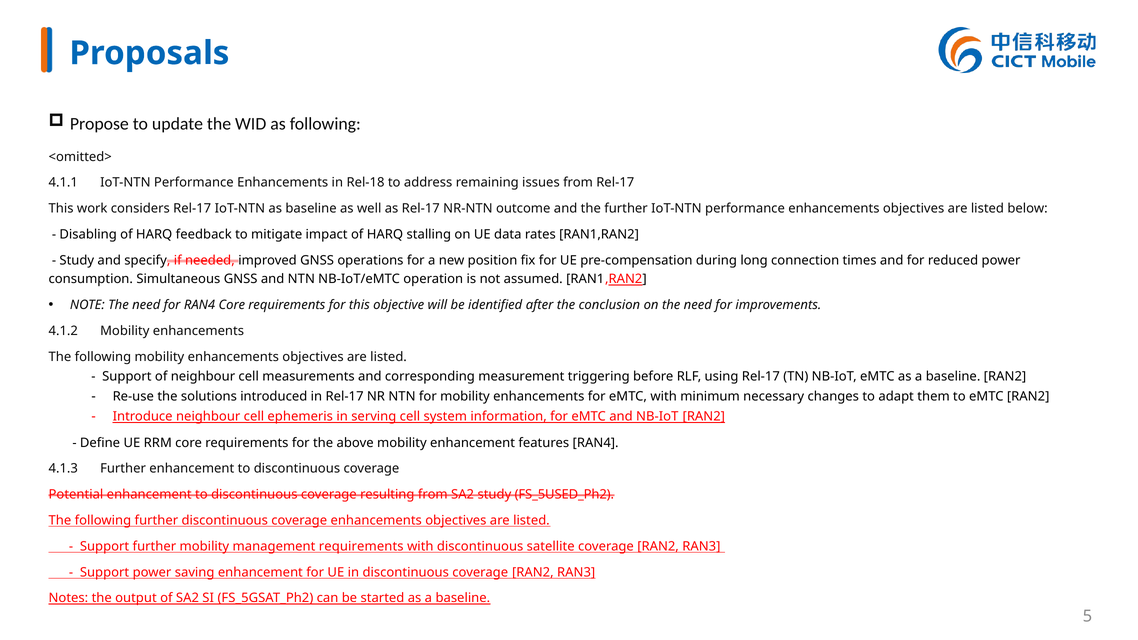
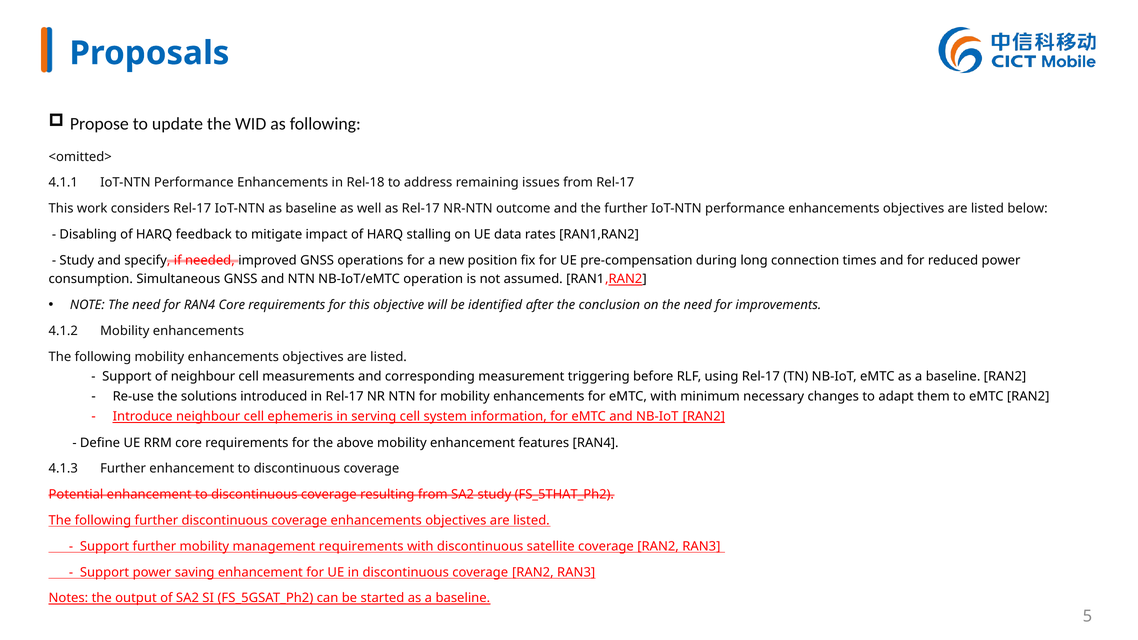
FS_5USED_Ph2: FS_5USED_Ph2 -> FS_5THAT_Ph2
